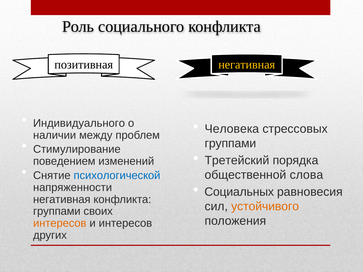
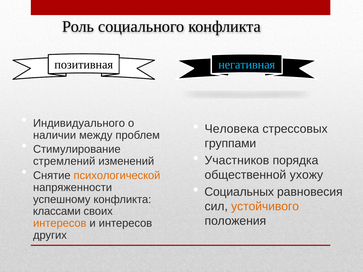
негативная at (247, 65) colour: yellow -> light blue
Третейский: Третейский -> Участников
поведением: поведением -> стремлений
психологической colour: blue -> orange
слова: слова -> ухожу
негативная at (62, 200): негативная -> успешному
группами at (57, 212): группами -> классами
